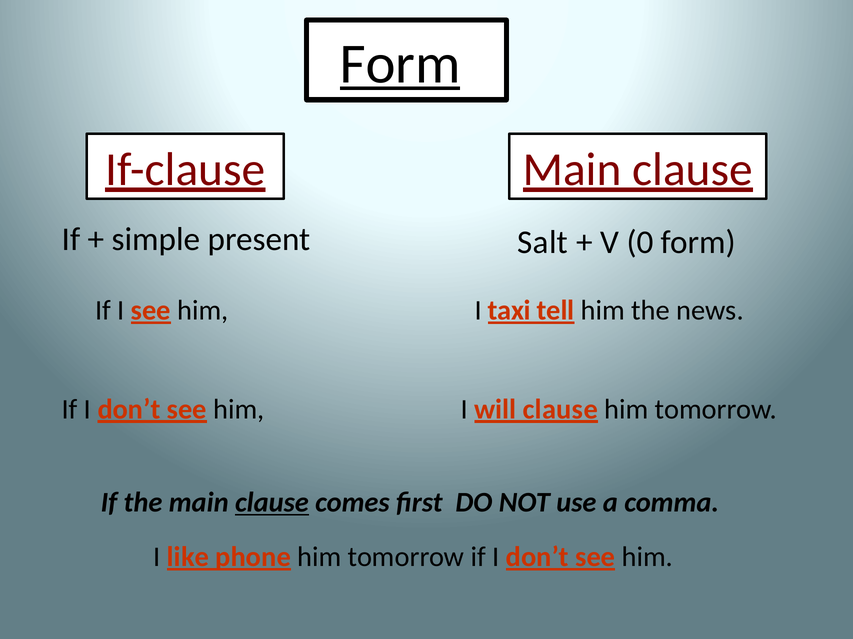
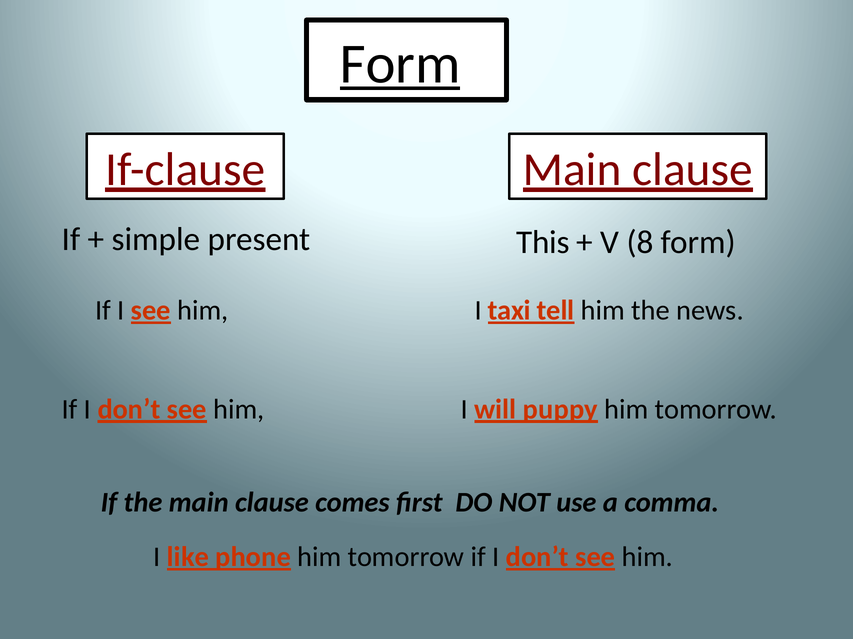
Salt: Salt -> This
0: 0 -> 8
will clause: clause -> puppy
clause at (272, 503) underline: present -> none
